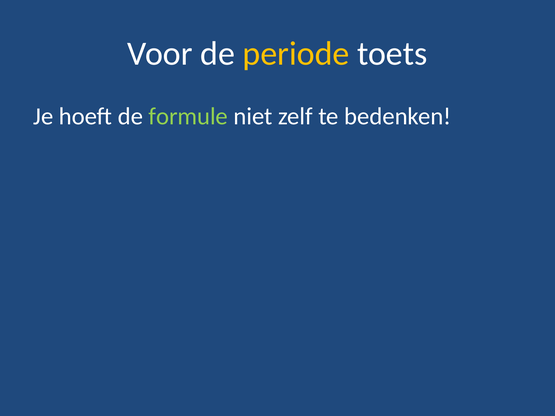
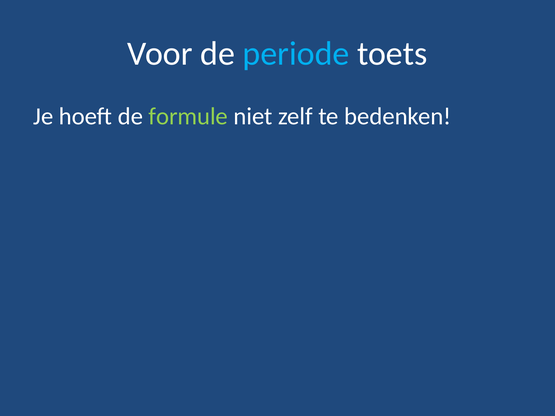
periode colour: yellow -> light blue
